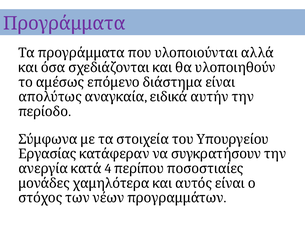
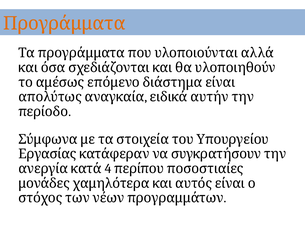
Προγράμματα colour: purple -> orange
